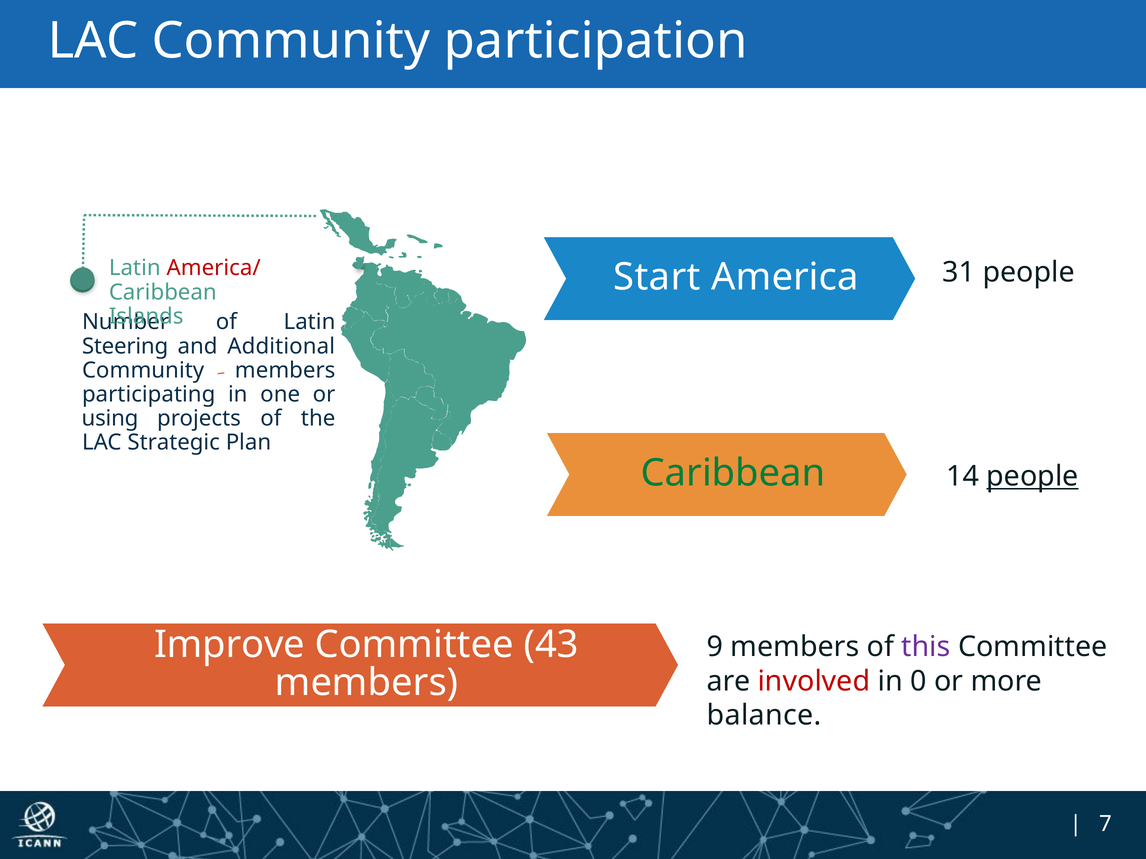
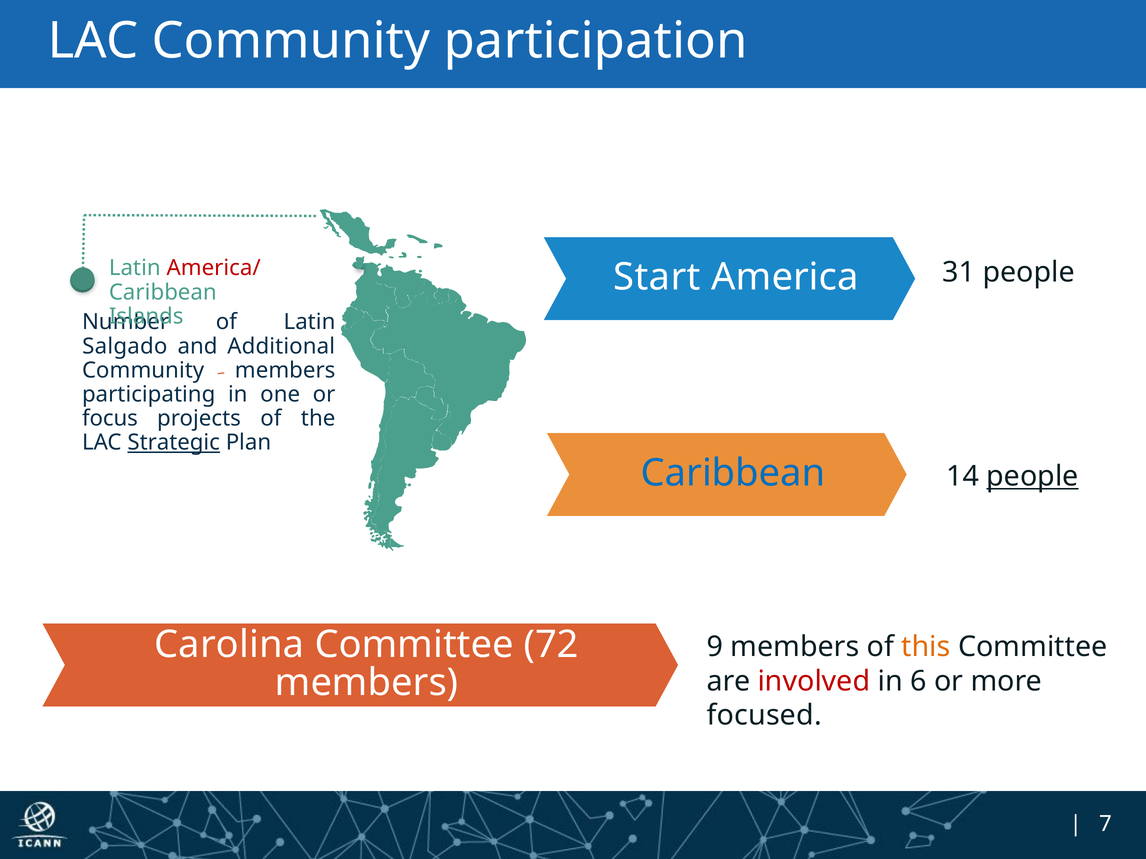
Steering: Steering -> Salgado
using: using -> focus
Strategic underline: none -> present
Caribbean at (733, 473) colour: green -> blue
Improve: Improve -> Carolina
43: 43 -> 72
this colour: purple -> orange
0: 0 -> 6
balance: balance -> focused
